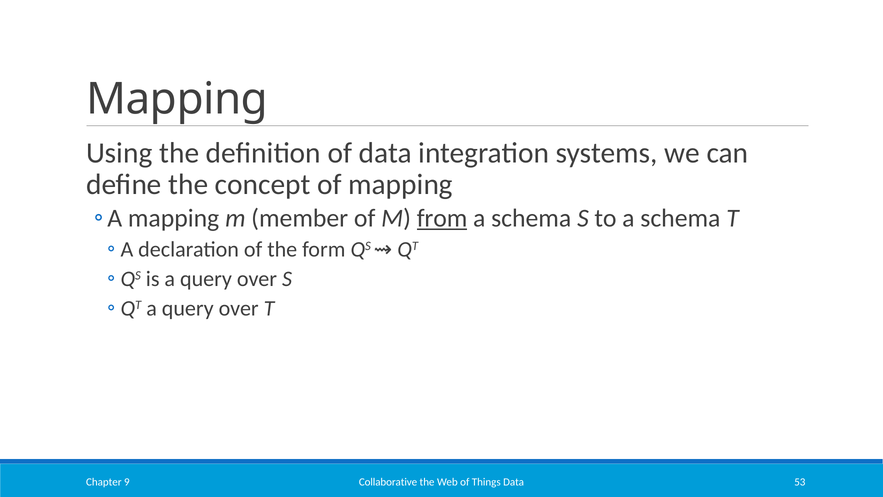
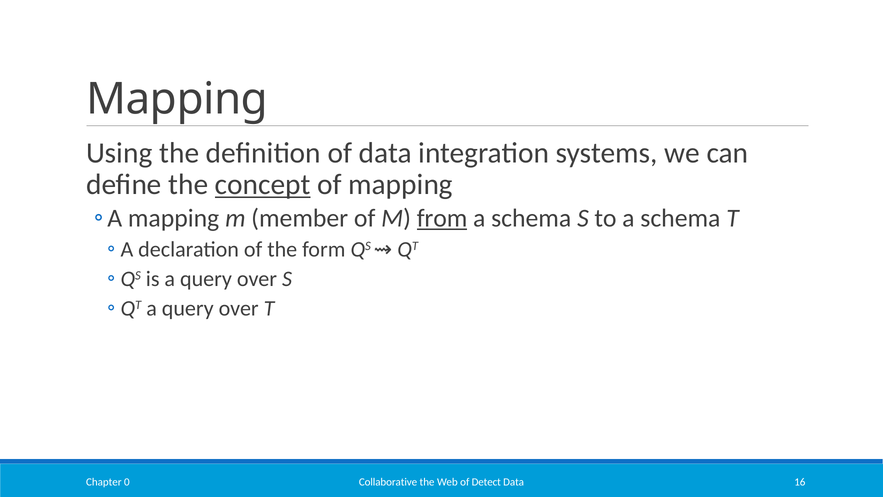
concept underline: none -> present
Things: Things -> Detect
53: 53 -> 16
9: 9 -> 0
